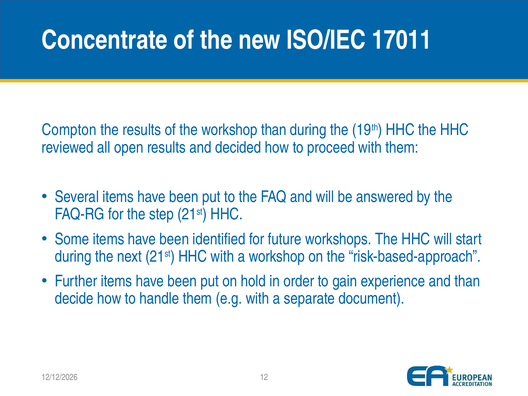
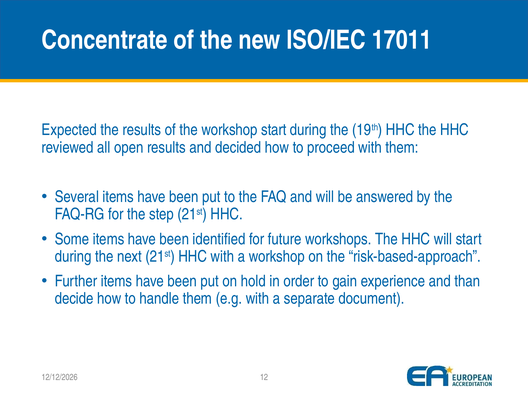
Compton: Compton -> Expected
workshop than: than -> start
